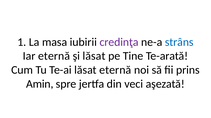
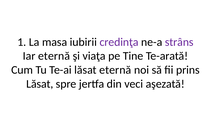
strâns colour: blue -> purple
şi lăsat: lăsat -> viaţa
Amin at (40, 84): Amin -> Lăsat
